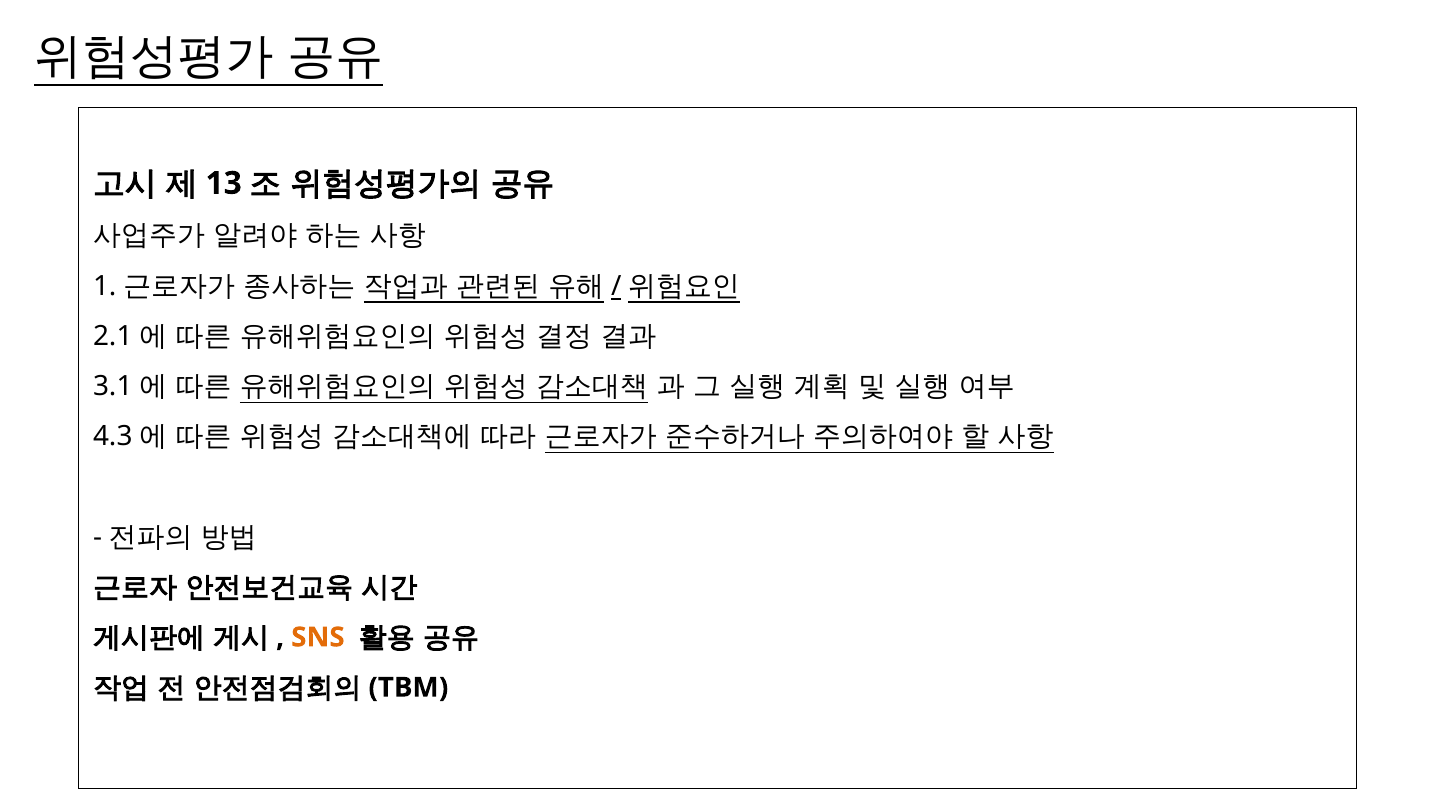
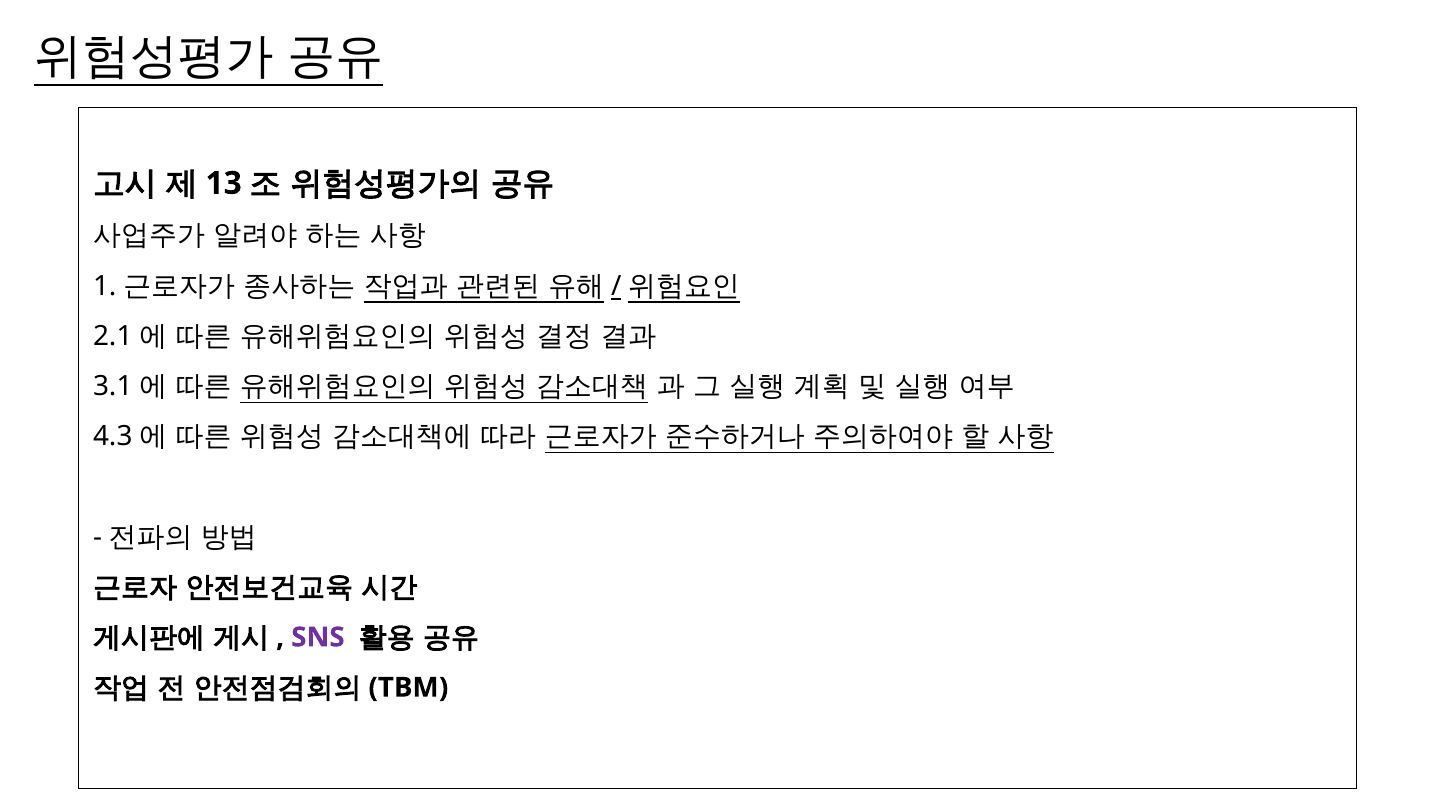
SNS colour: orange -> purple
